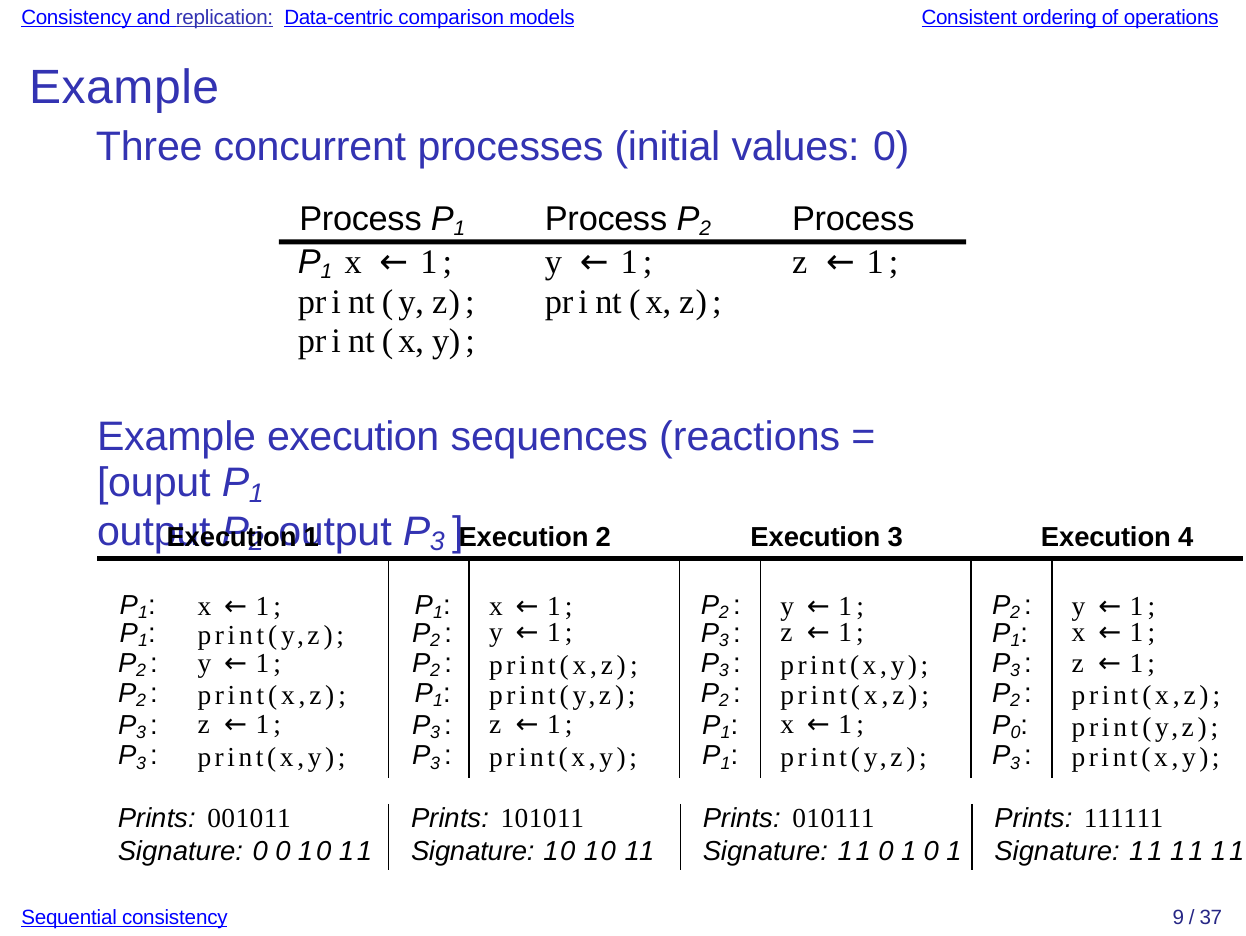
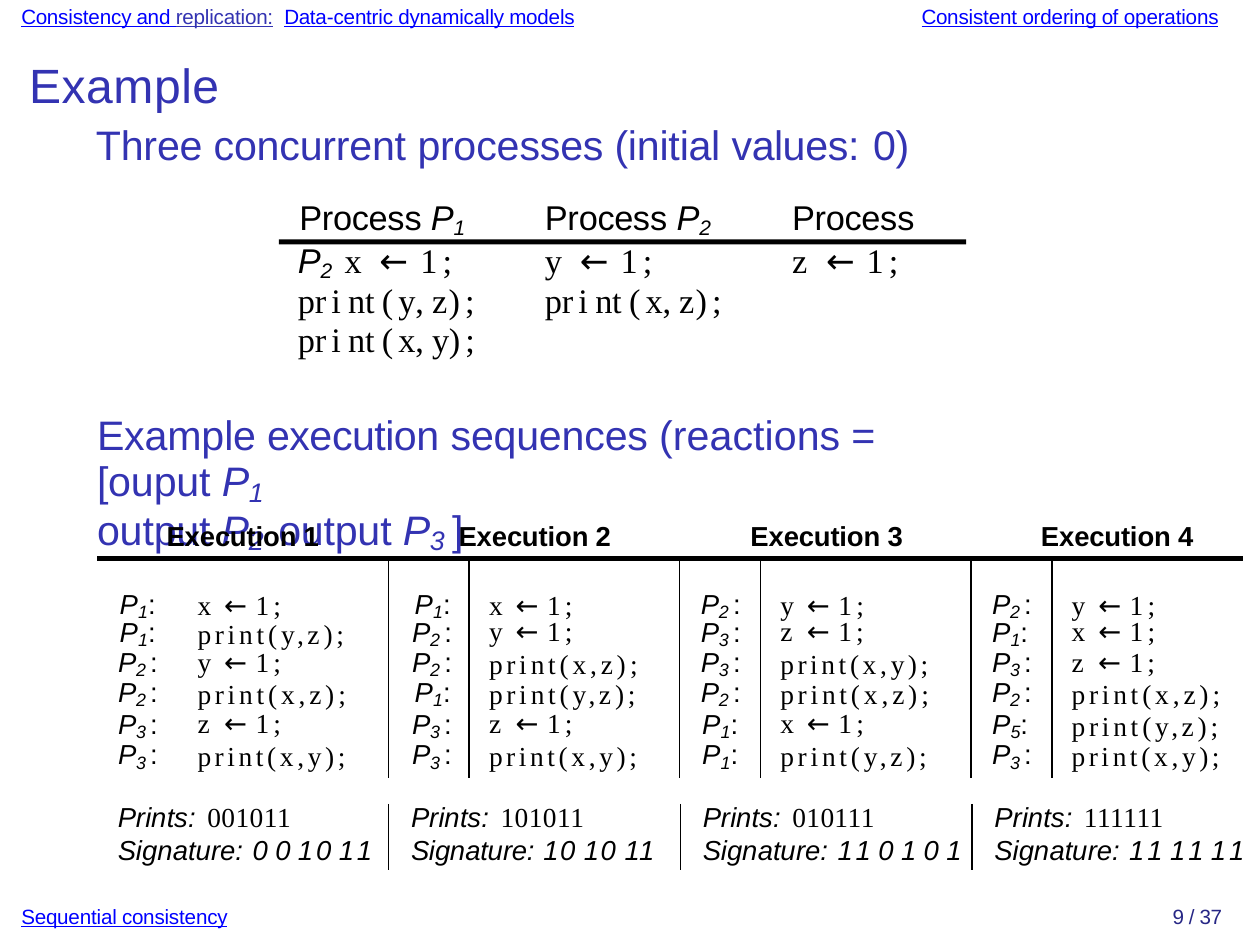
comparison: comparison -> dynamically
1 at (327, 272): 1 -> 2
0 at (1015, 732): 0 -> 5
